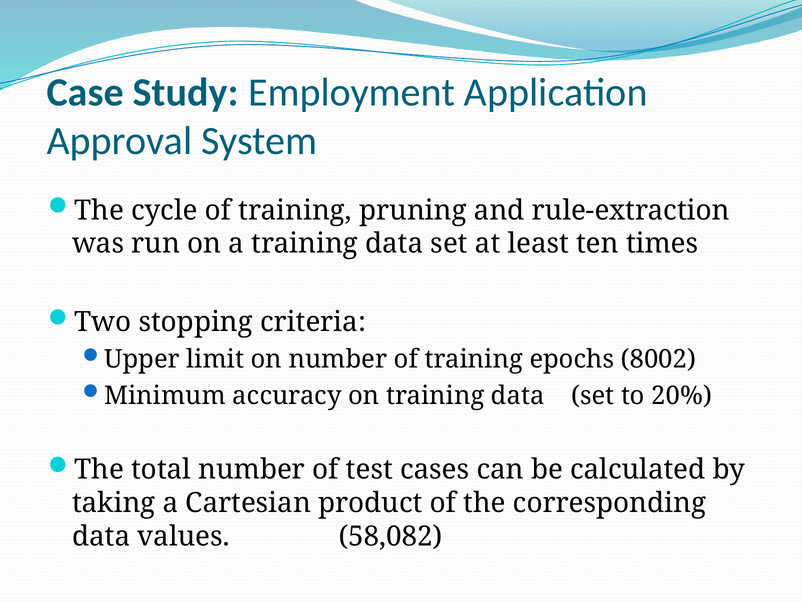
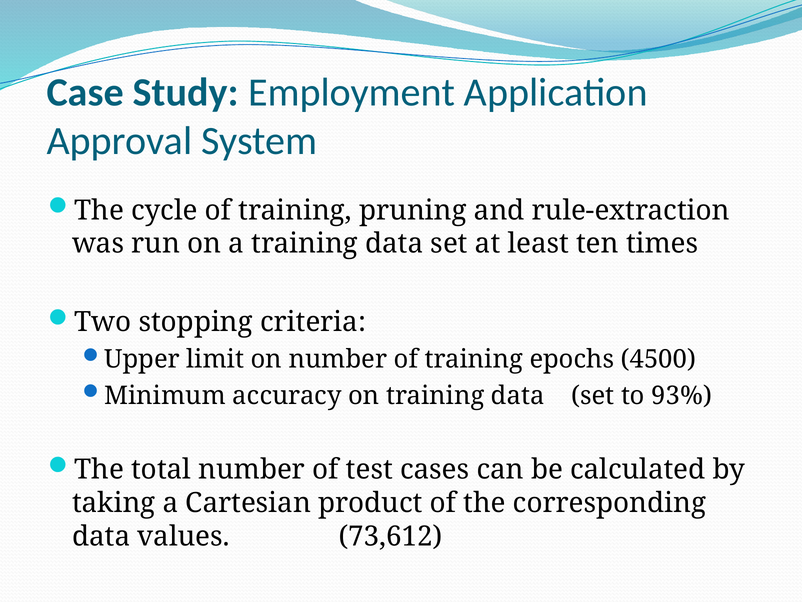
8002: 8002 -> 4500
20%: 20% -> 93%
58,082: 58,082 -> 73,612
